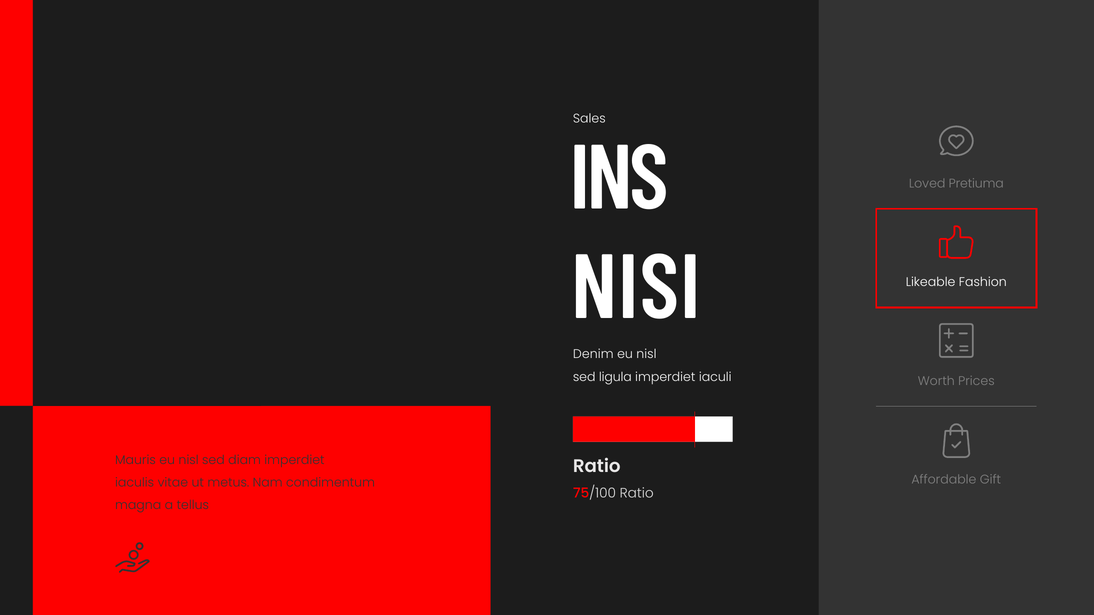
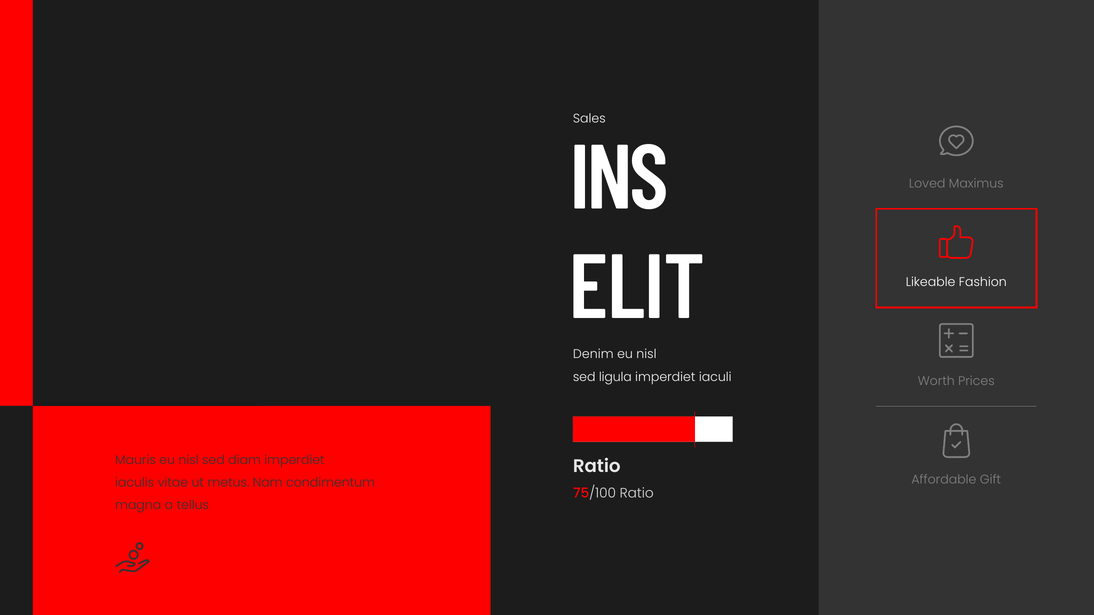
Pretiuma: Pretiuma -> Maximus
NISI: NISI -> ELIT
